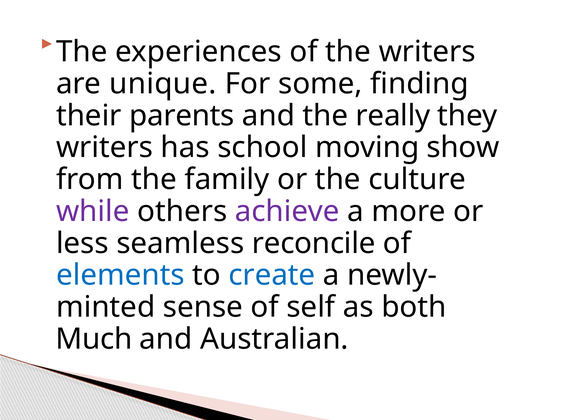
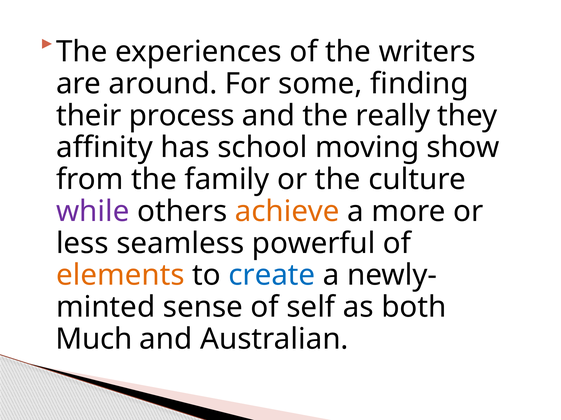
unique: unique -> around
parents: parents -> process
writers at (104, 148): writers -> affinity
achieve colour: purple -> orange
reconcile: reconcile -> powerful
elements colour: blue -> orange
